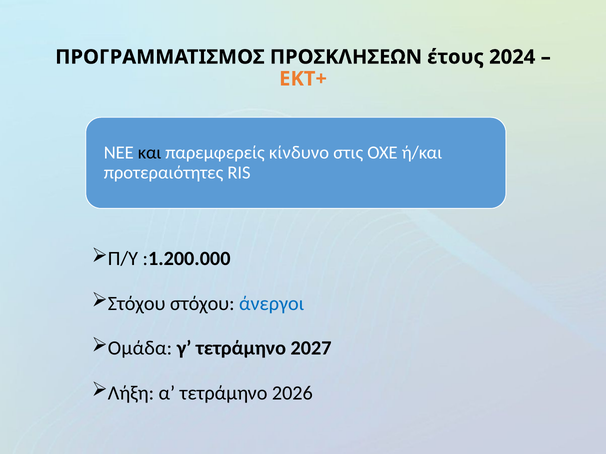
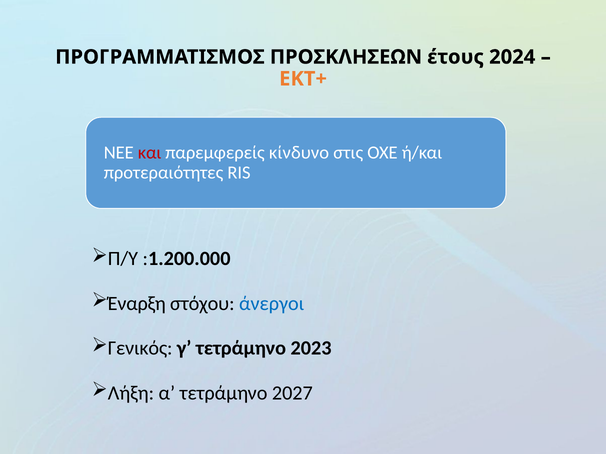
και colour: black -> red
Στόχου at (137, 304): Στόχου -> Έναρξη
Ομάδα: Ομάδα -> Γενικός
2027: 2027 -> 2023
2026: 2026 -> 2027
